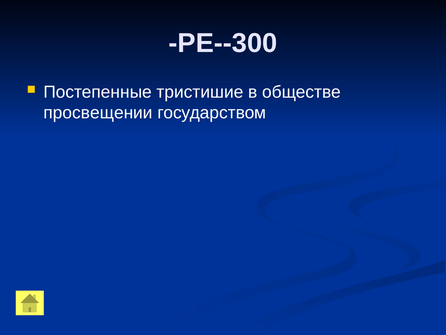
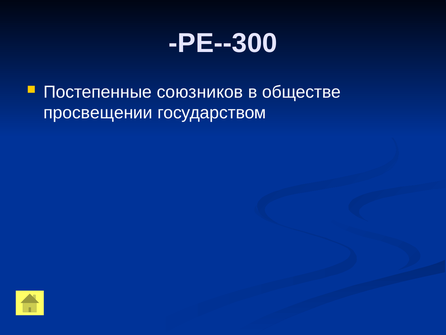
тристишие: тристишие -> союзников
